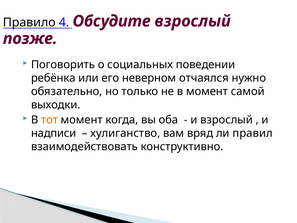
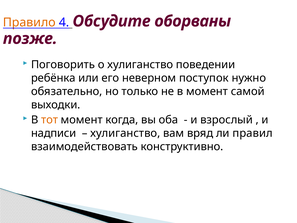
Правило colour: black -> orange
Обсудите взрослый: взрослый -> оборваны
о социальных: социальных -> хулиганство
отчаялся: отчаялся -> поступок
